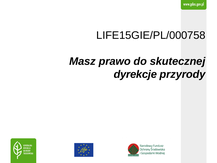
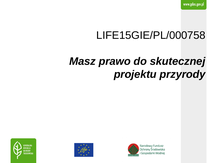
dyrekcje: dyrekcje -> projektu
